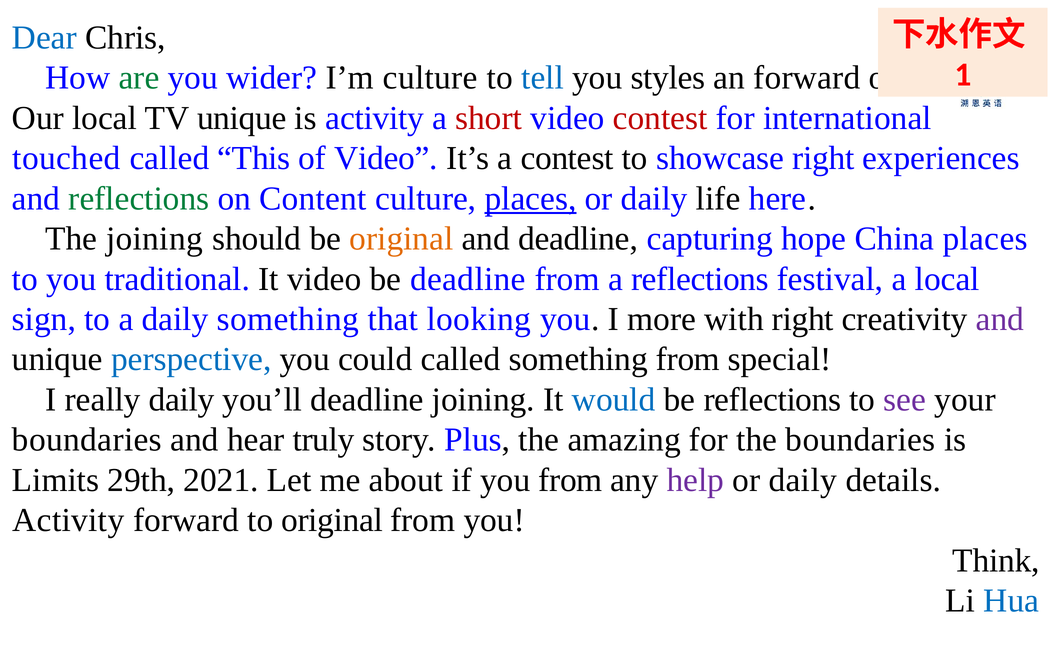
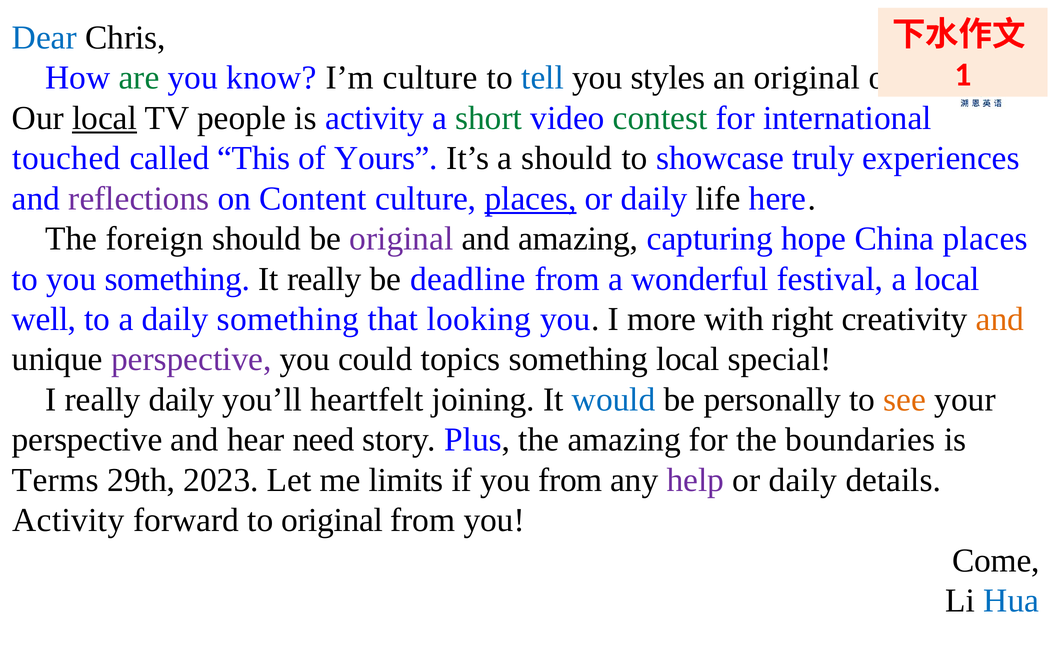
wider: wider -> know
an forward: forward -> original
local at (105, 118) underline: none -> present
TV unique: unique -> people
short colour: red -> green
contest at (660, 118) colour: red -> green
of Video: Video -> Yours
a contest: contest -> should
showcase right: right -> truly
reflections at (139, 198) colour: green -> purple
The joining: joining -> foreign
original at (401, 239) colour: orange -> purple
and deadline: deadline -> amazing
you traditional: traditional -> something
It video: video -> really
a reflections: reflections -> wonderful
sign: sign -> well
and at (1000, 319) colour: purple -> orange
perspective at (191, 359) colour: blue -> purple
could called: called -> topics
something from: from -> local
you’ll deadline: deadline -> heartfelt
be reflections: reflections -> personally
see colour: purple -> orange
boundaries at (87, 440): boundaries -> perspective
truly: truly -> need
Limits: Limits -> Terms
2021: 2021 -> 2023
about: about -> limits
Think: Think -> Come
